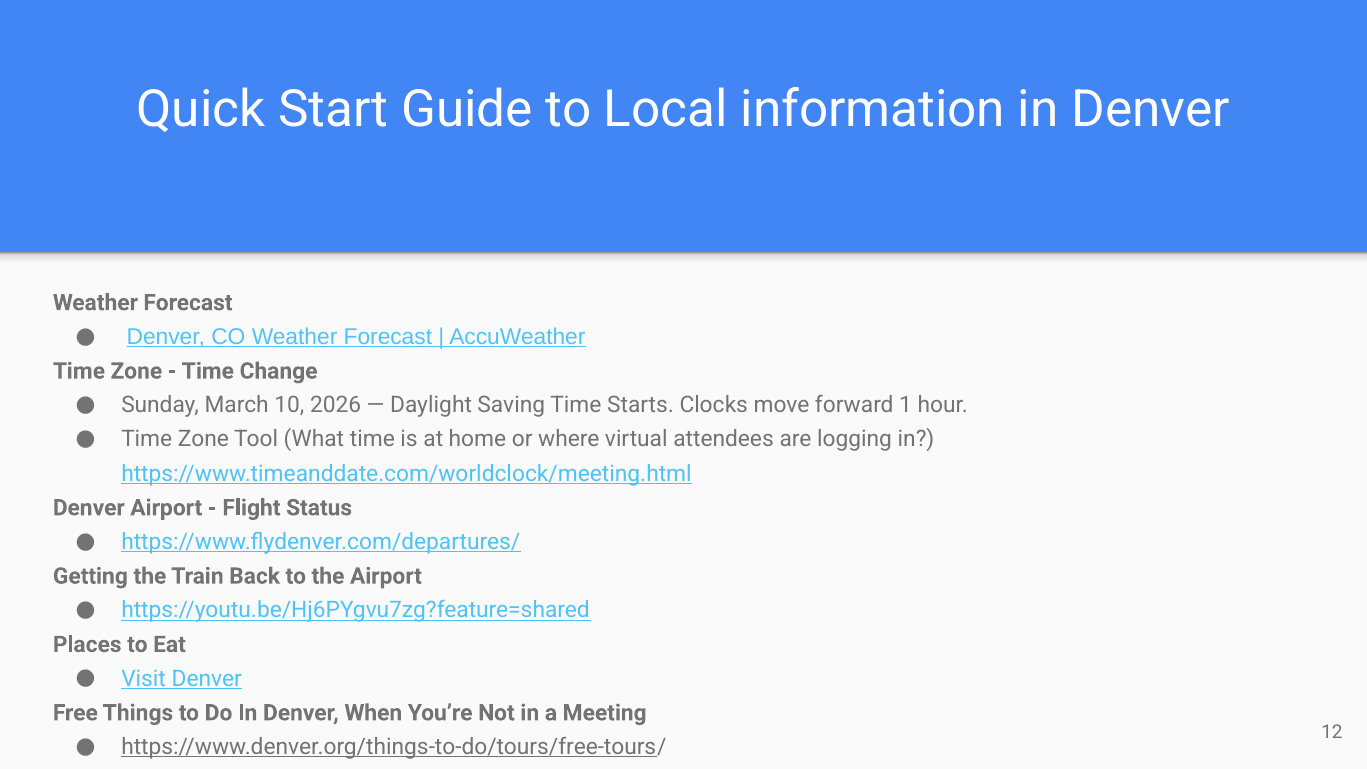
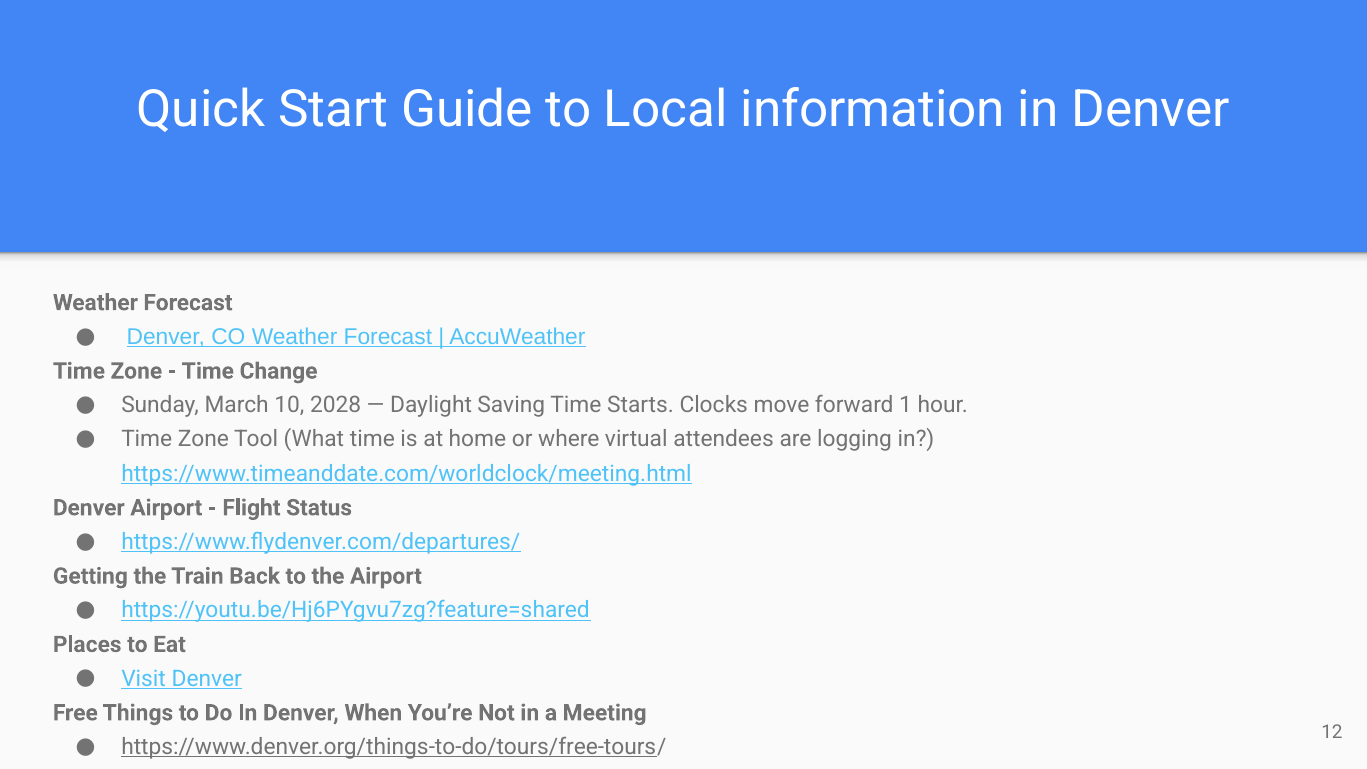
2026: 2026 -> 2028
